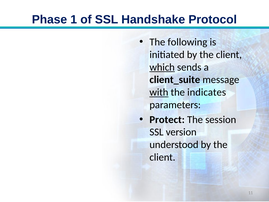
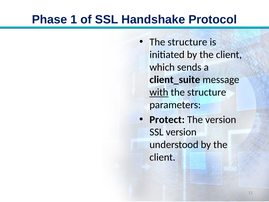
following at (187, 42): following -> structure
which underline: present -> none
indicates at (207, 92): indicates -> structure
The session: session -> version
